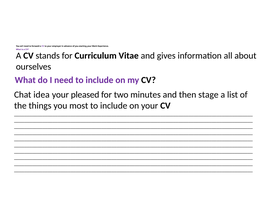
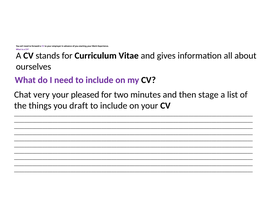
idea: idea -> very
most: most -> draft
